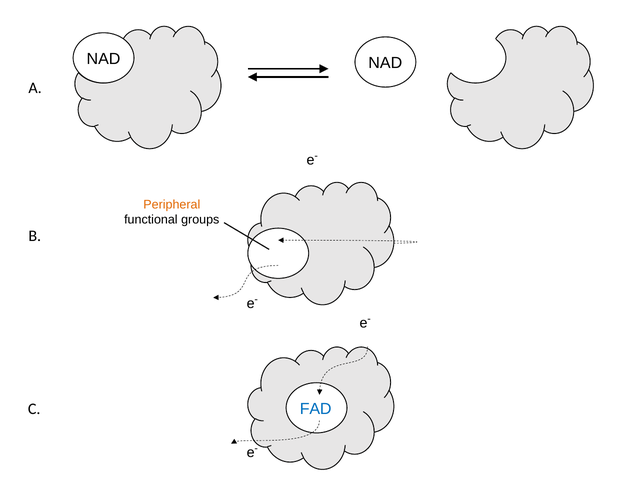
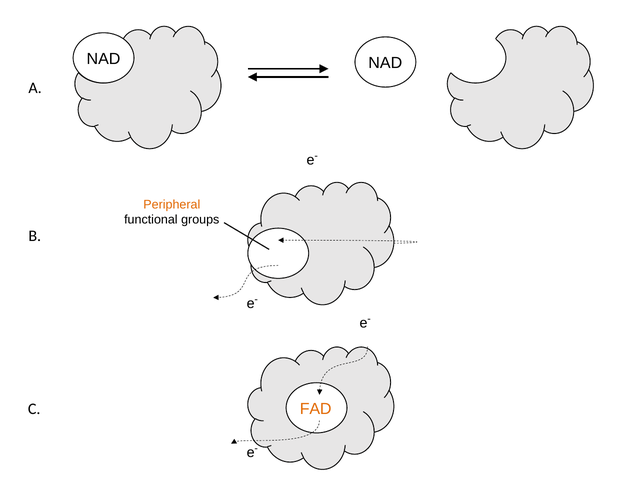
FAD colour: blue -> orange
